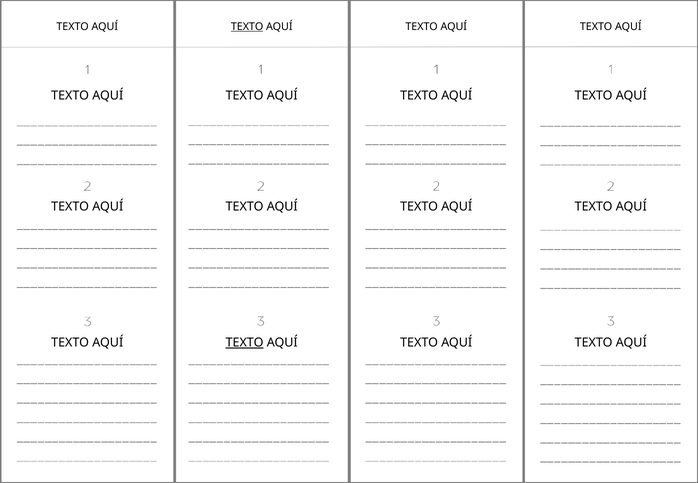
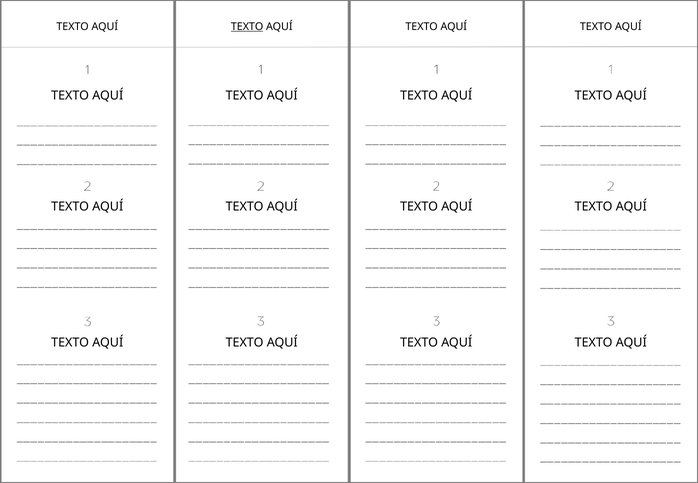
TEXTO at (245, 343) underline: present -> none
